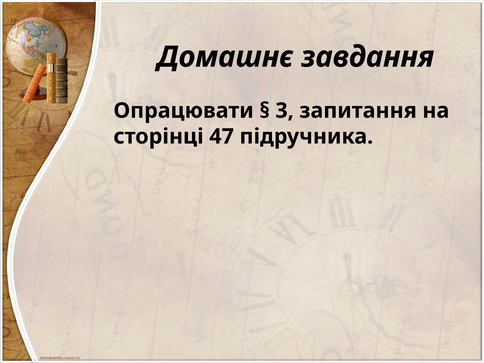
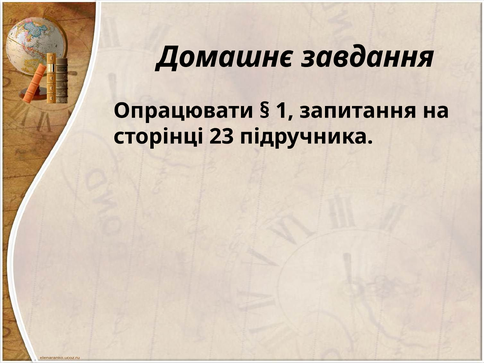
3: 3 -> 1
47: 47 -> 23
